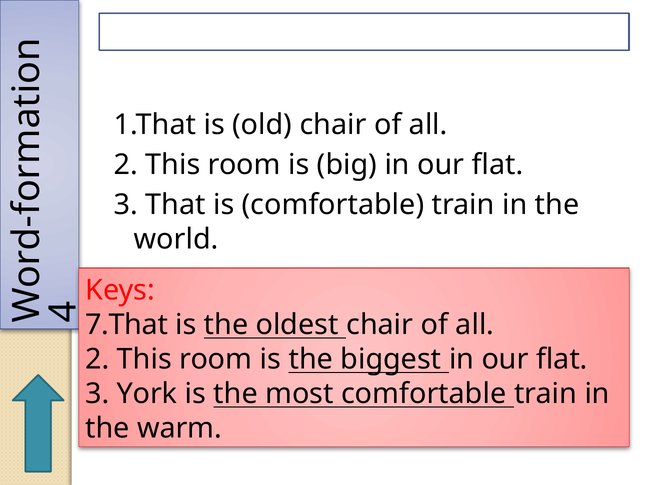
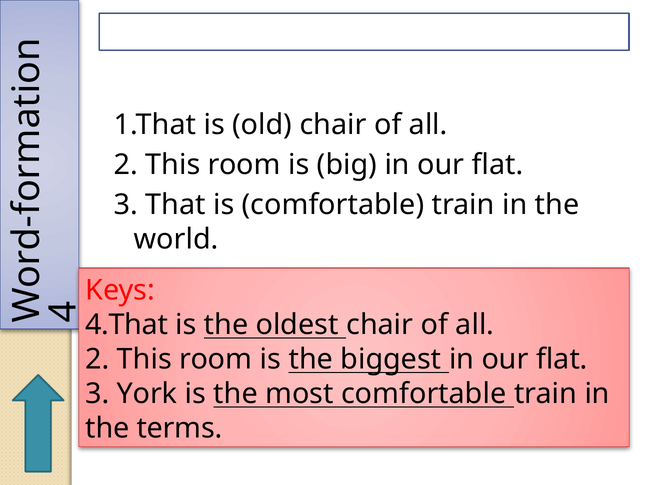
7.That: 7.That -> 4.That
warm: warm -> terms
